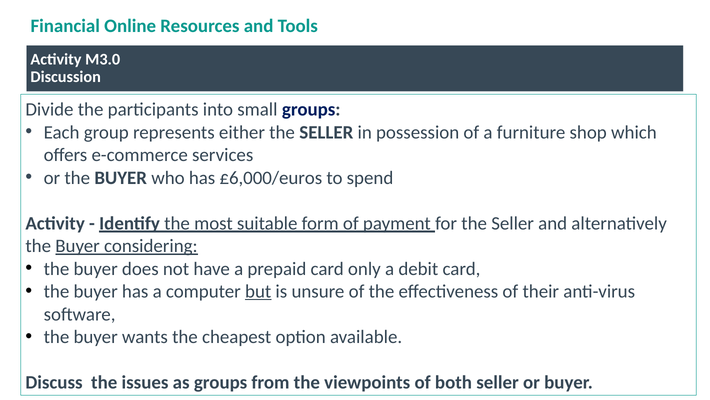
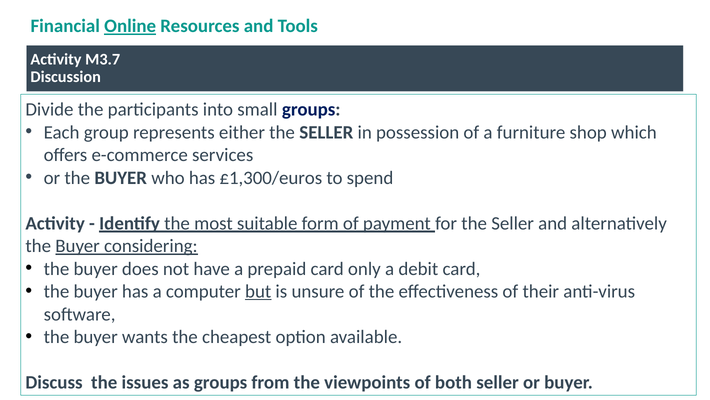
Online underline: none -> present
M3.0: M3.0 -> M3.7
£6,000/euros: £6,000/euros -> £1,300/euros
